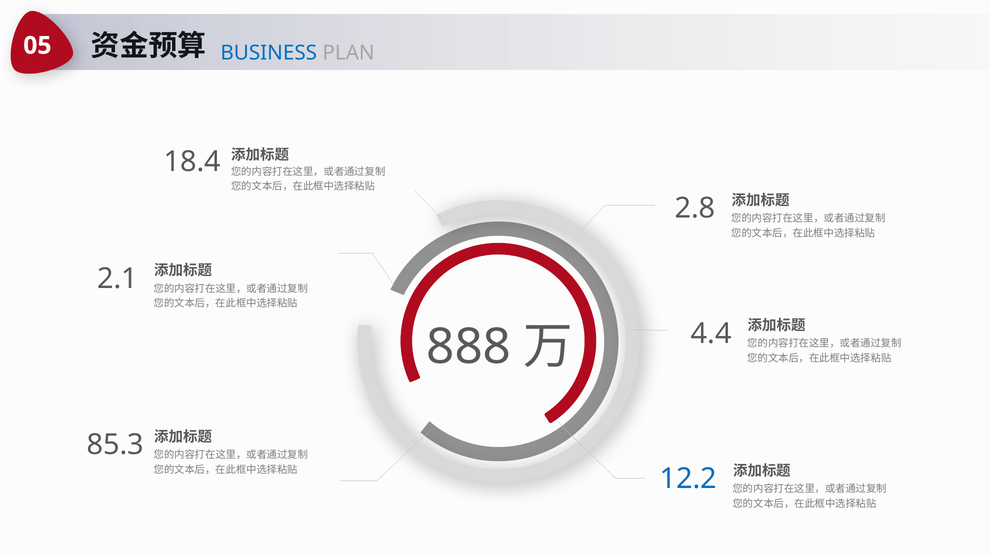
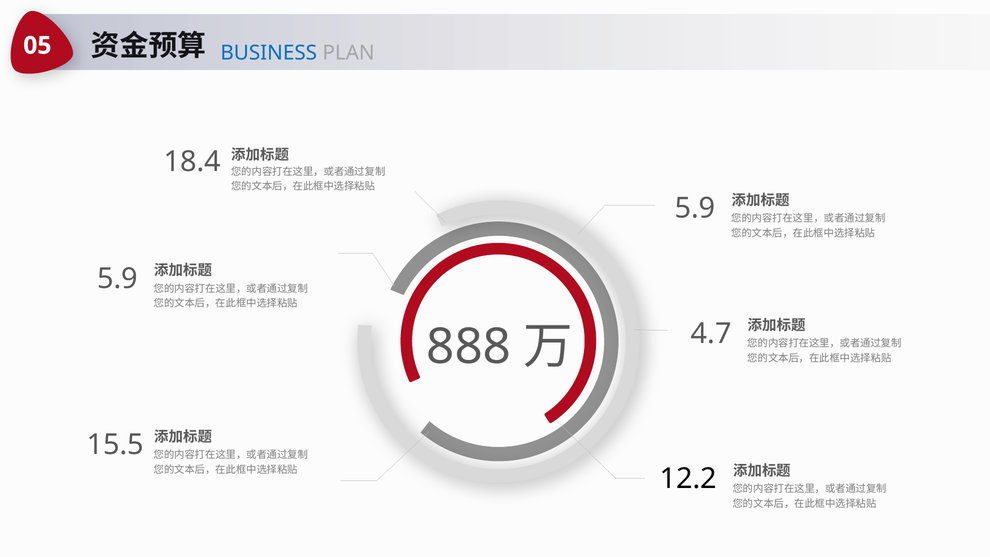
2.8 at (695, 208): 2.8 -> 5.9
2.1 at (118, 278): 2.1 -> 5.9
4.4: 4.4 -> 4.7
85.3: 85.3 -> 15.5
12.2 colour: blue -> black
